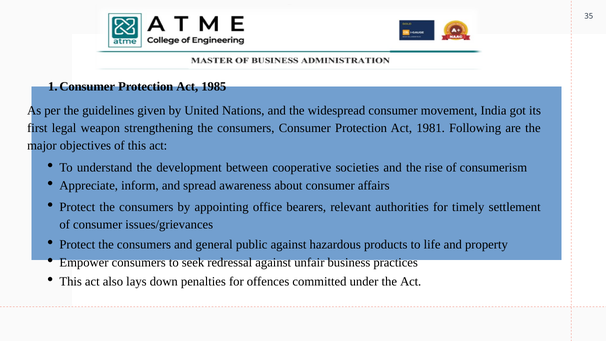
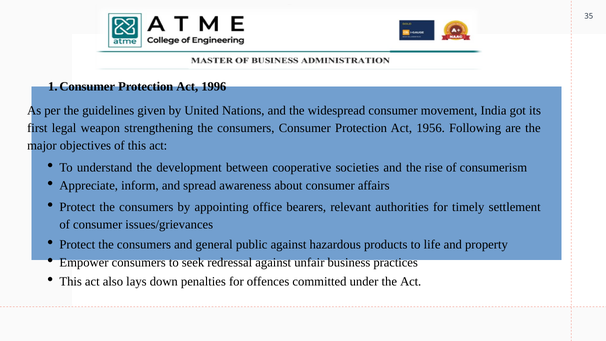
1985: 1985 -> 1996
1981: 1981 -> 1956
